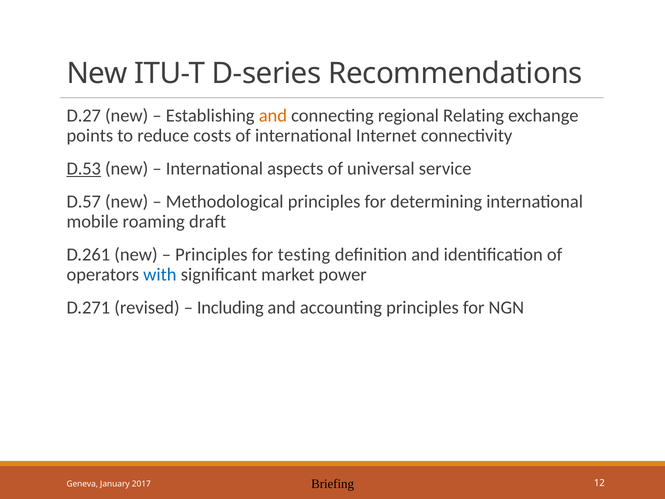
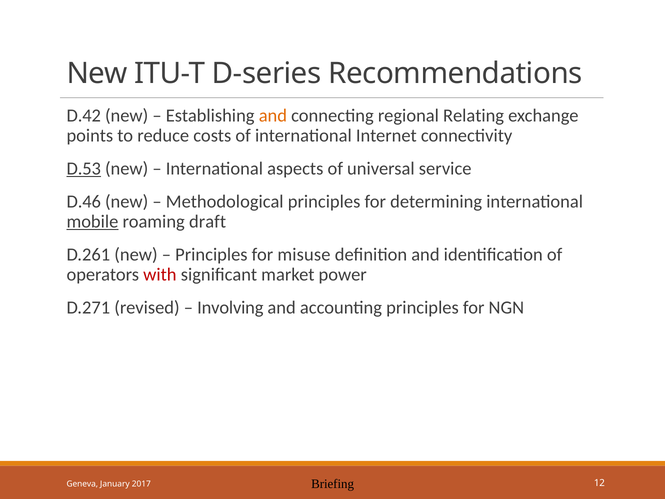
D.27: D.27 -> D.42
D.57: D.57 -> D.46
mobile underline: none -> present
testing: testing -> misuse
with colour: blue -> red
Including: Including -> Involving
